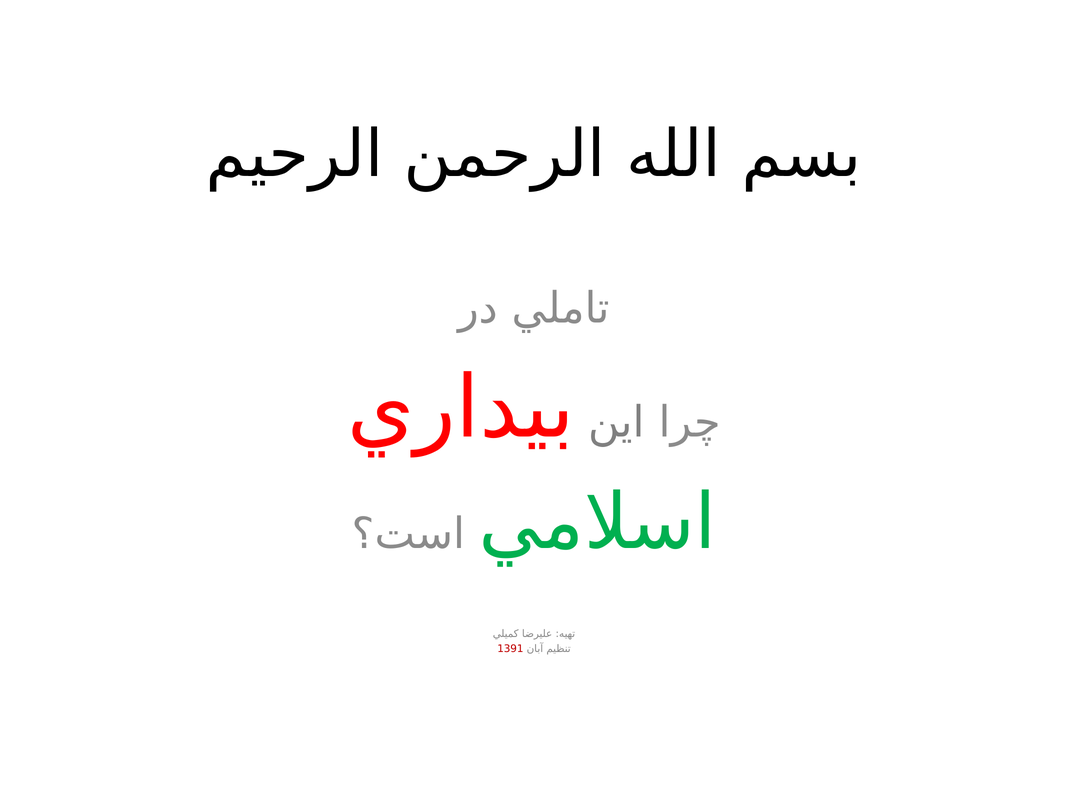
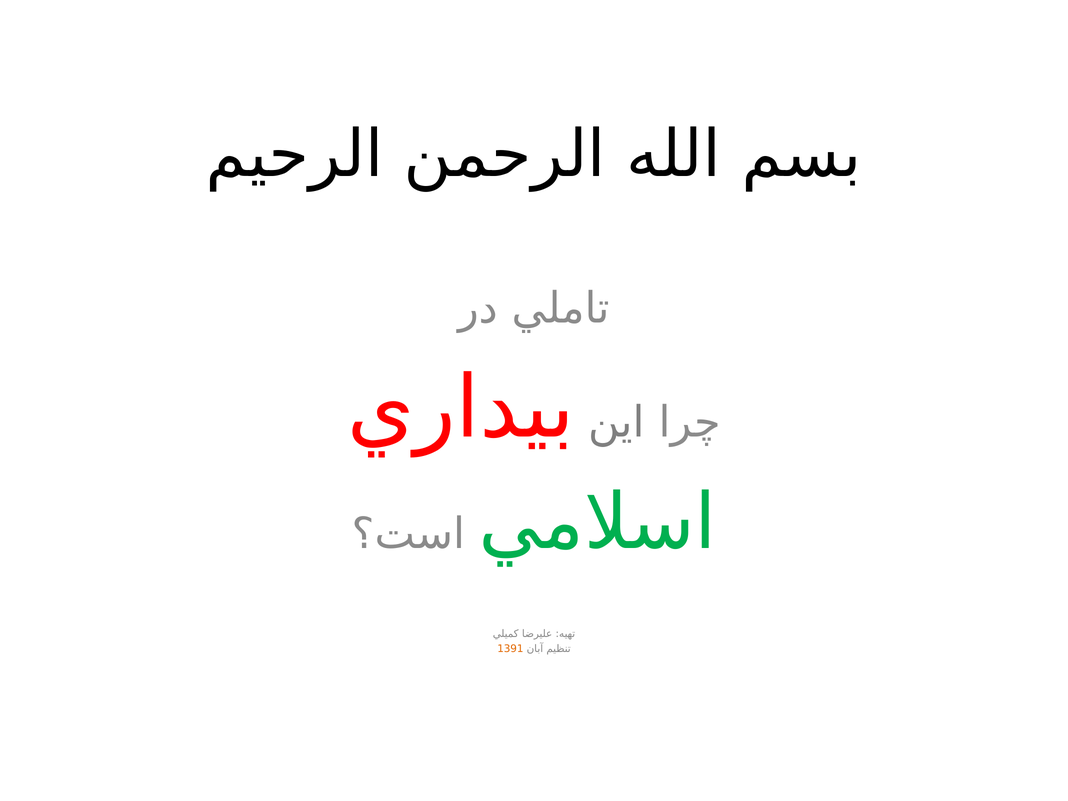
1391 colour: red -> orange
